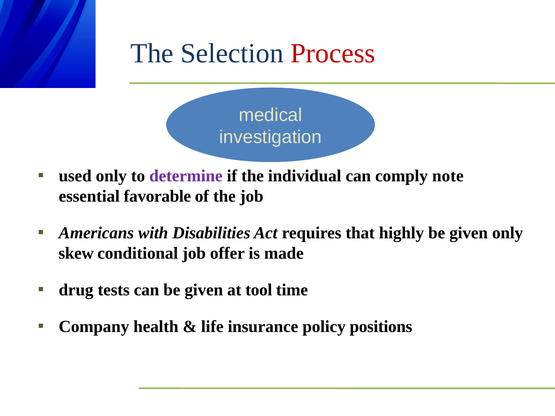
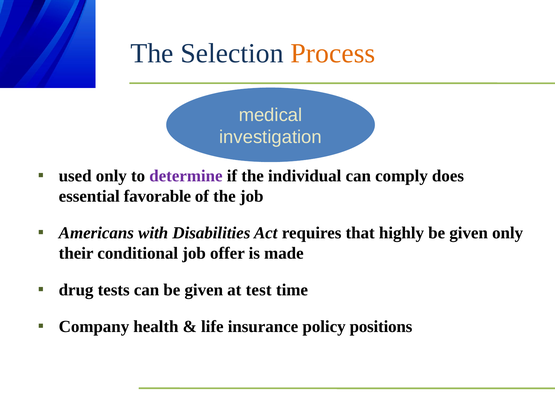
Process colour: red -> orange
note: note -> does
skew: skew -> their
tool: tool -> test
